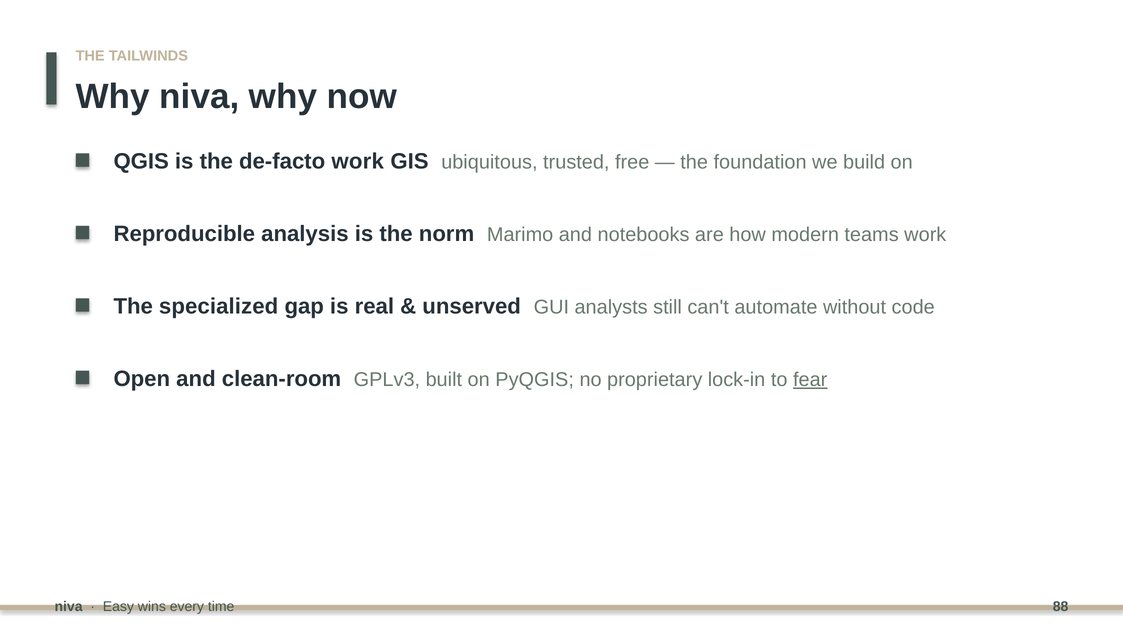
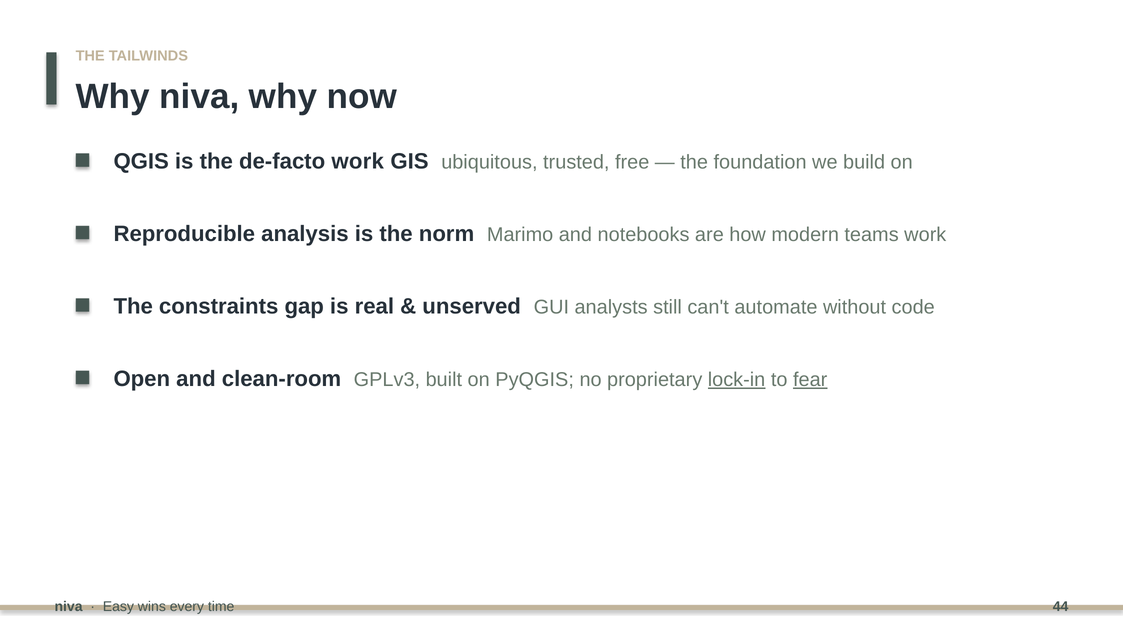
specialized: specialized -> constraints
lock-in underline: none -> present
88: 88 -> 44
